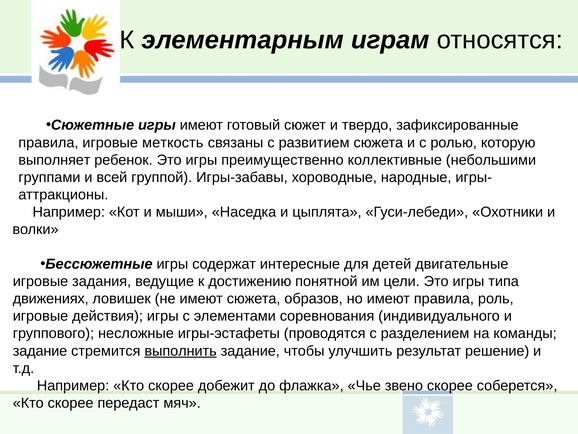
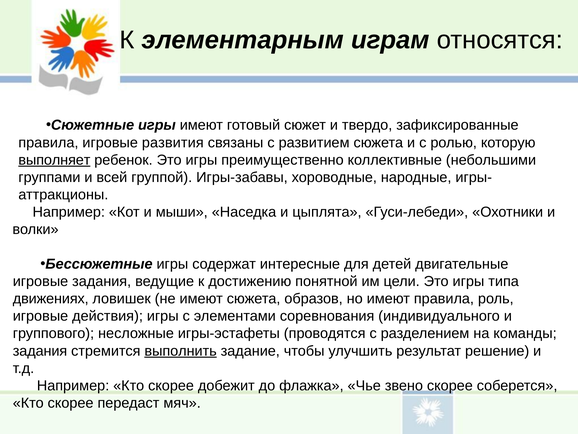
меткость: меткость -> развития
выполняет underline: none -> present
задание at (40, 350): задание -> задания
